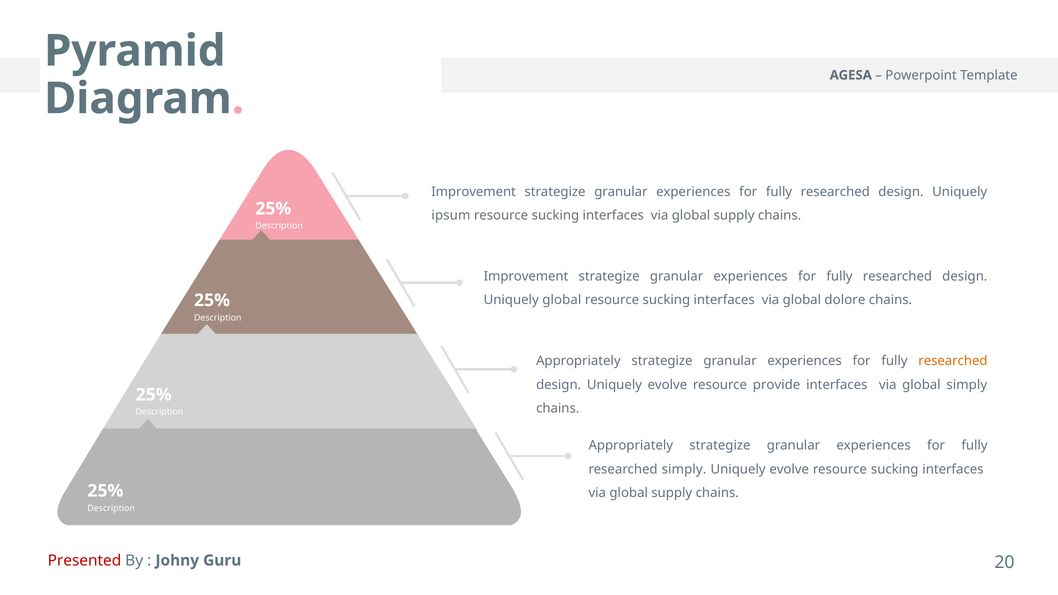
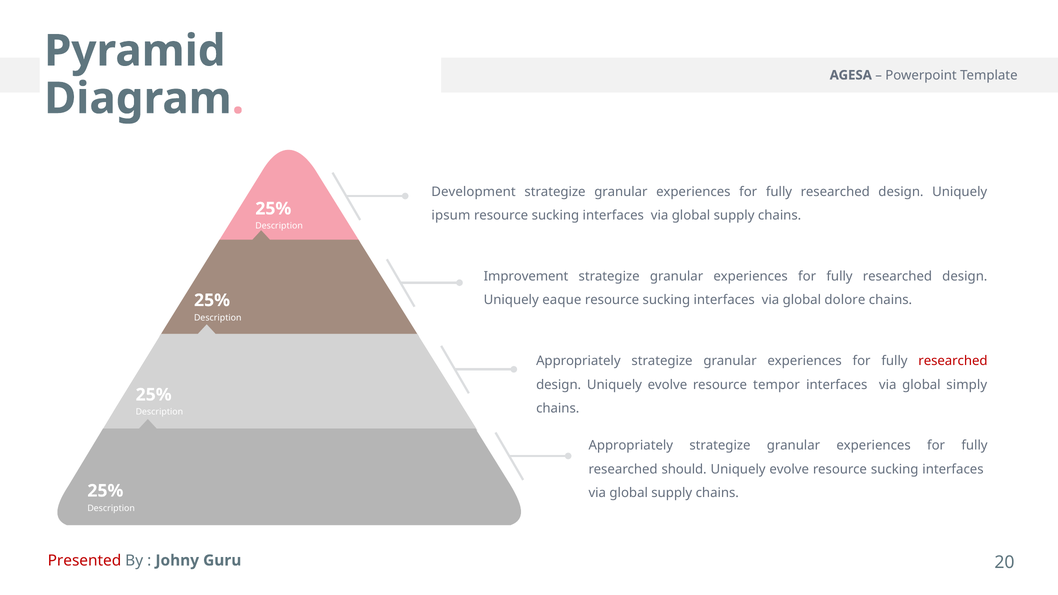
Improvement at (474, 192): Improvement -> Development
Uniquely global: global -> eaque
researched at (953, 361) colour: orange -> red
provide: provide -> tempor
researched simply: simply -> should
